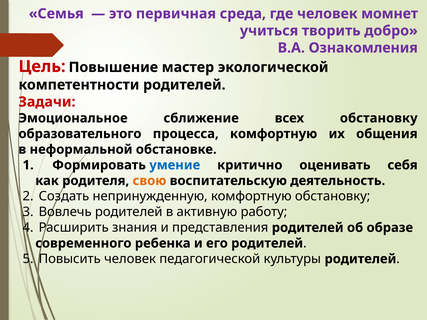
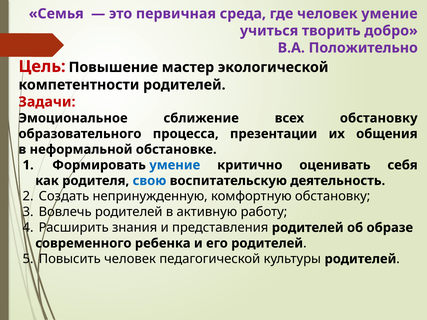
человек момнет: момнет -> умение
Ознакомления: Ознакомления -> Положительно
процесса комфортную: комфортную -> презентации
свою colour: orange -> blue
